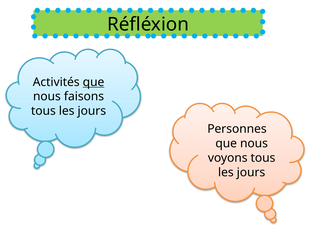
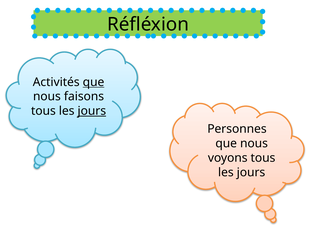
jours at (92, 111) underline: none -> present
